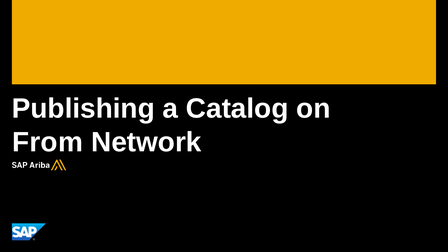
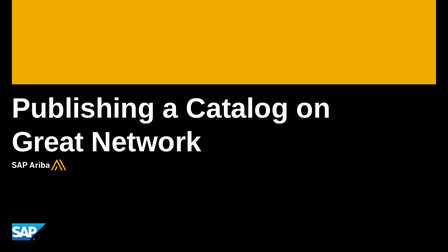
From: From -> Great
